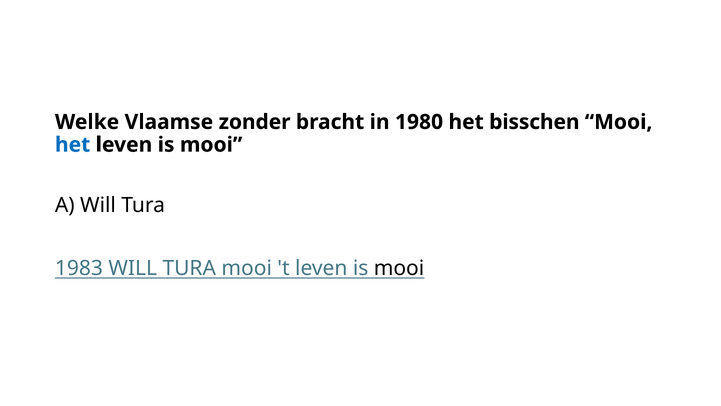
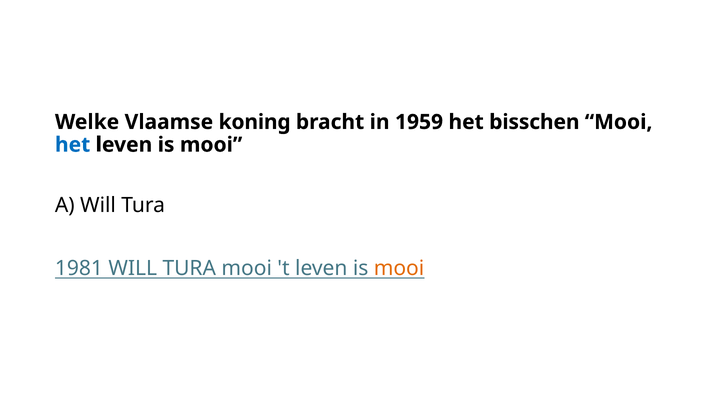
zonder: zonder -> koning
1980: 1980 -> 1959
1983: 1983 -> 1981
mooi at (399, 268) colour: black -> orange
